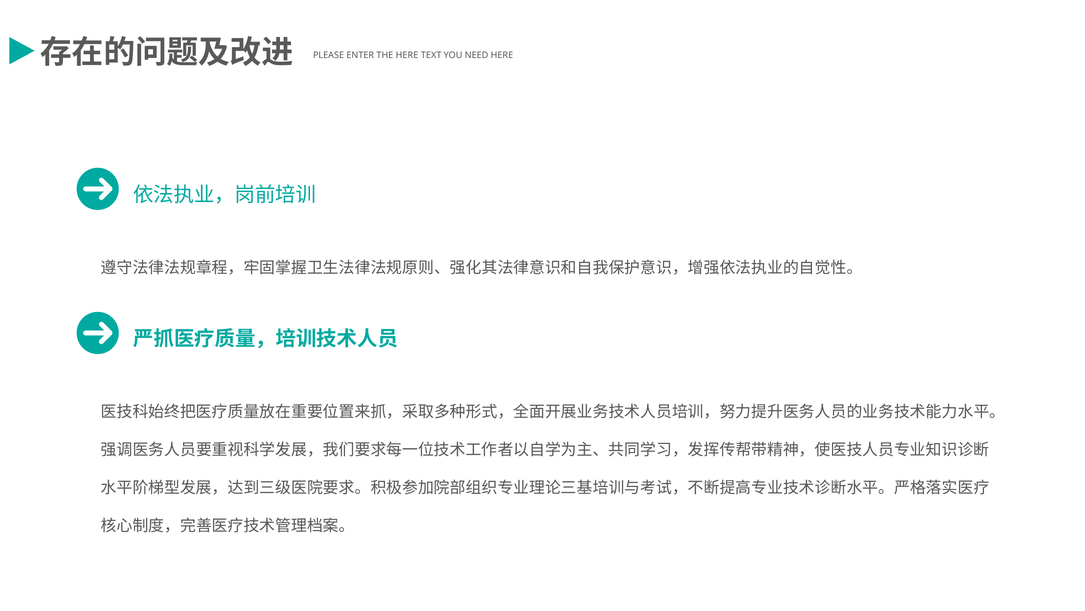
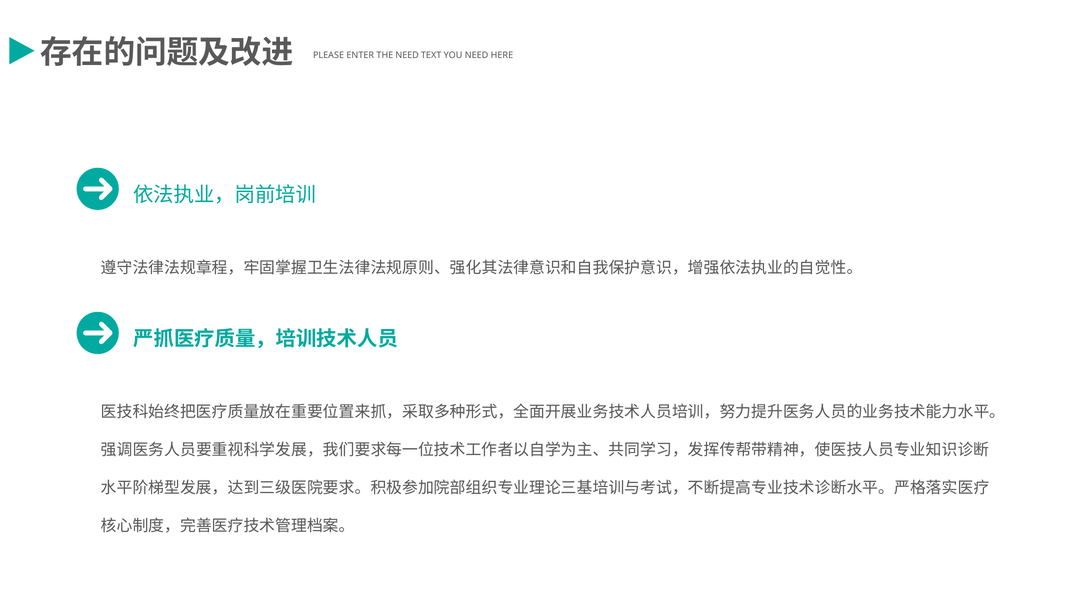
THE HERE: HERE -> NEED
